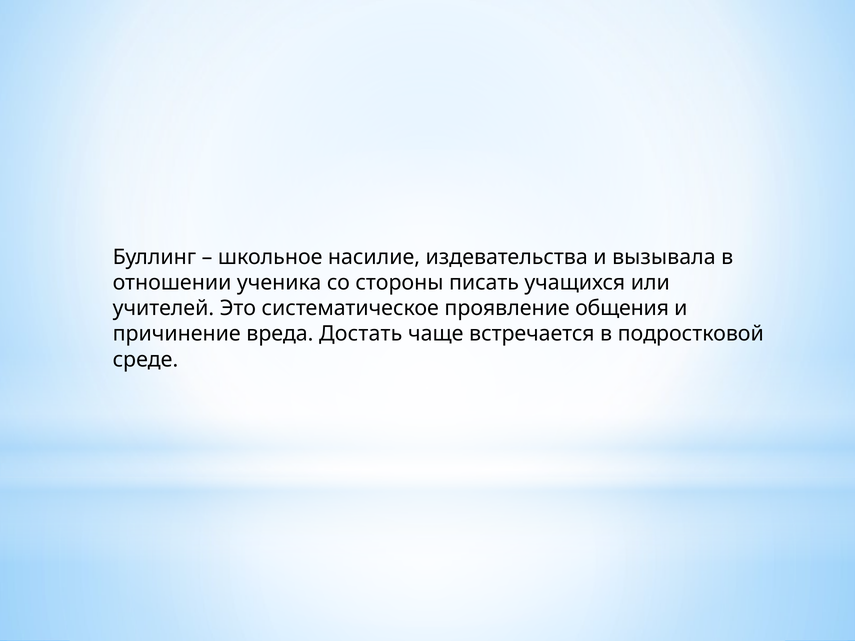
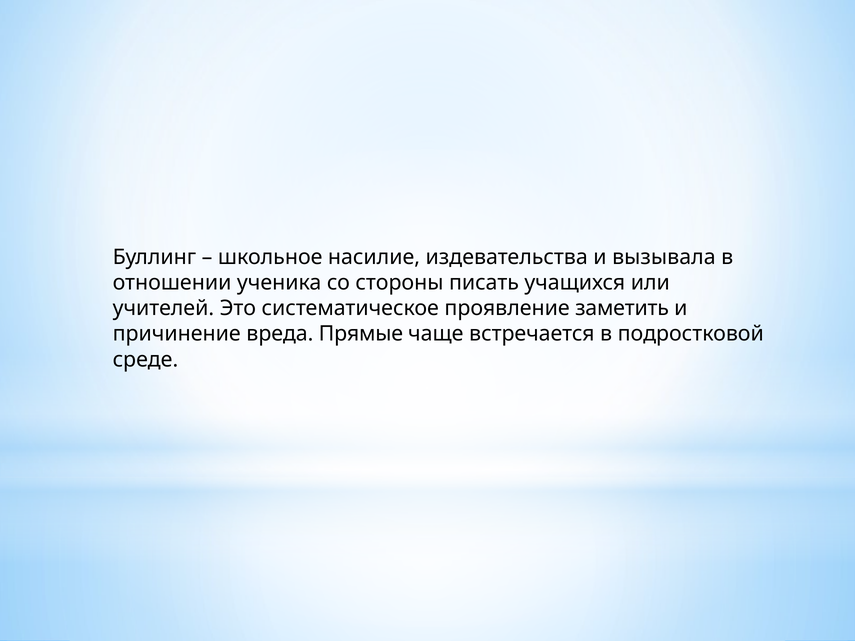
общения: общения -> заметить
Достать: Достать -> Прямые
